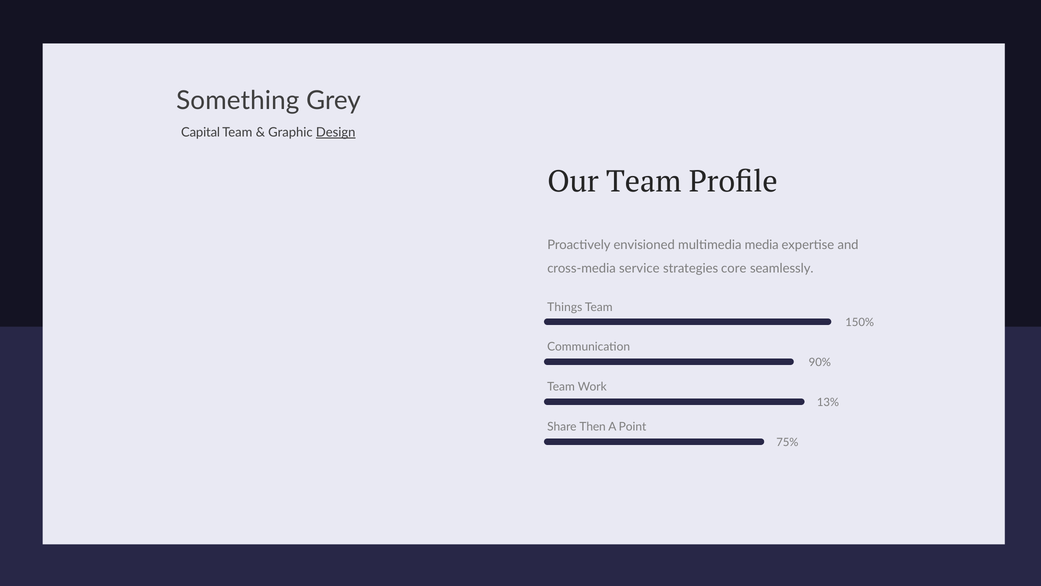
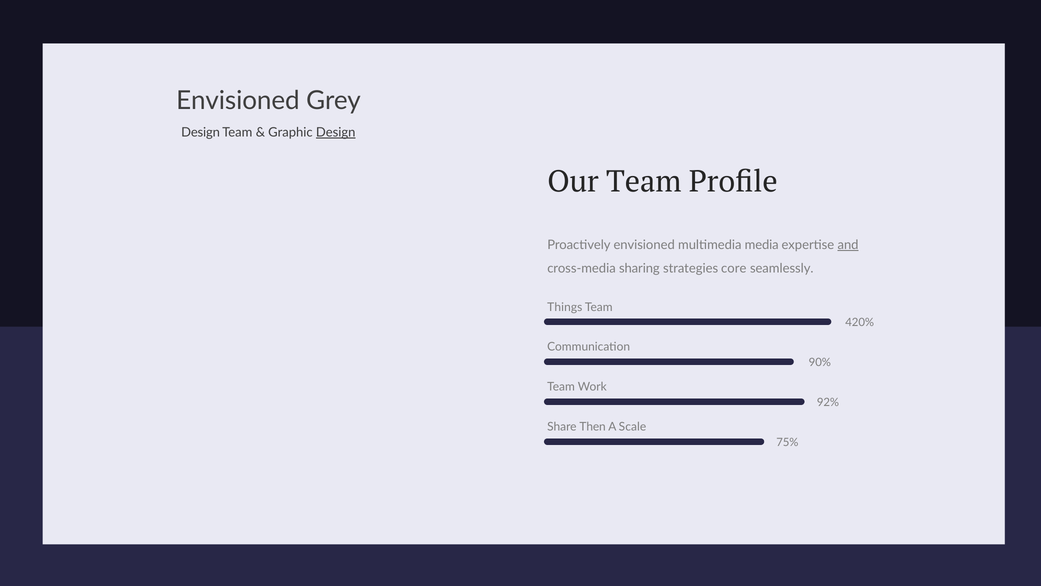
Something at (238, 101): Something -> Envisioned
Capital at (201, 132): Capital -> Design
and underline: none -> present
service: service -> sharing
150%: 150% -> 420%
13%: 13% -> 92%
Point: Point -> Scale
